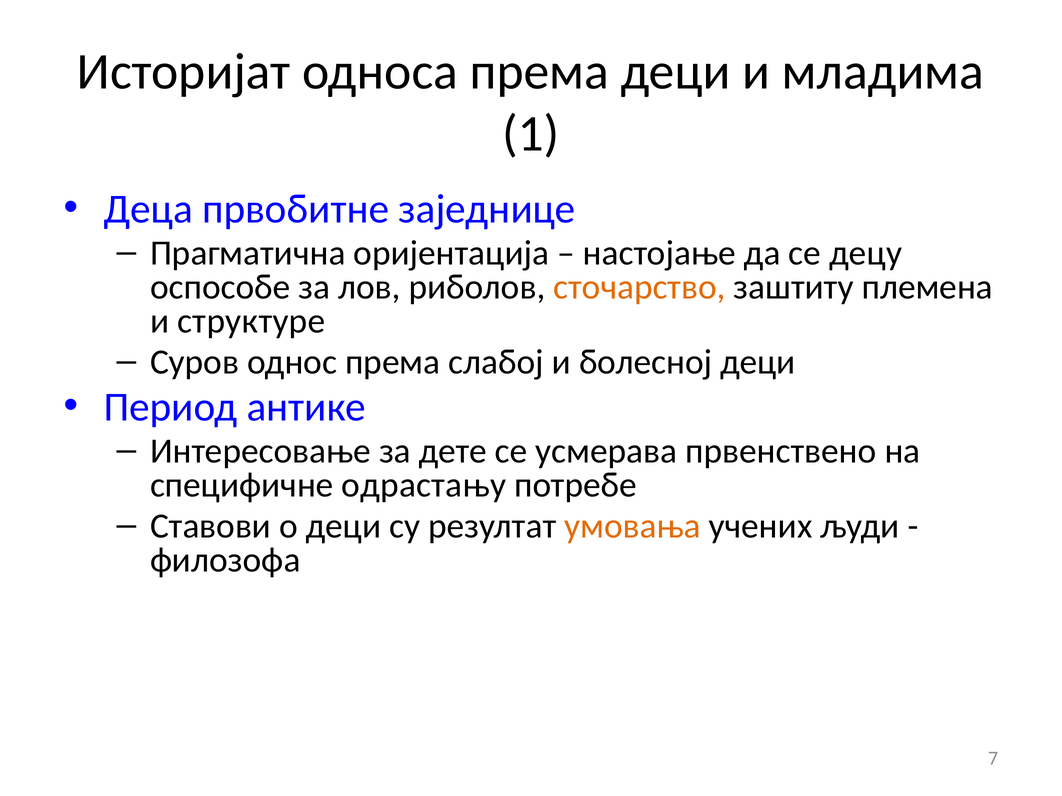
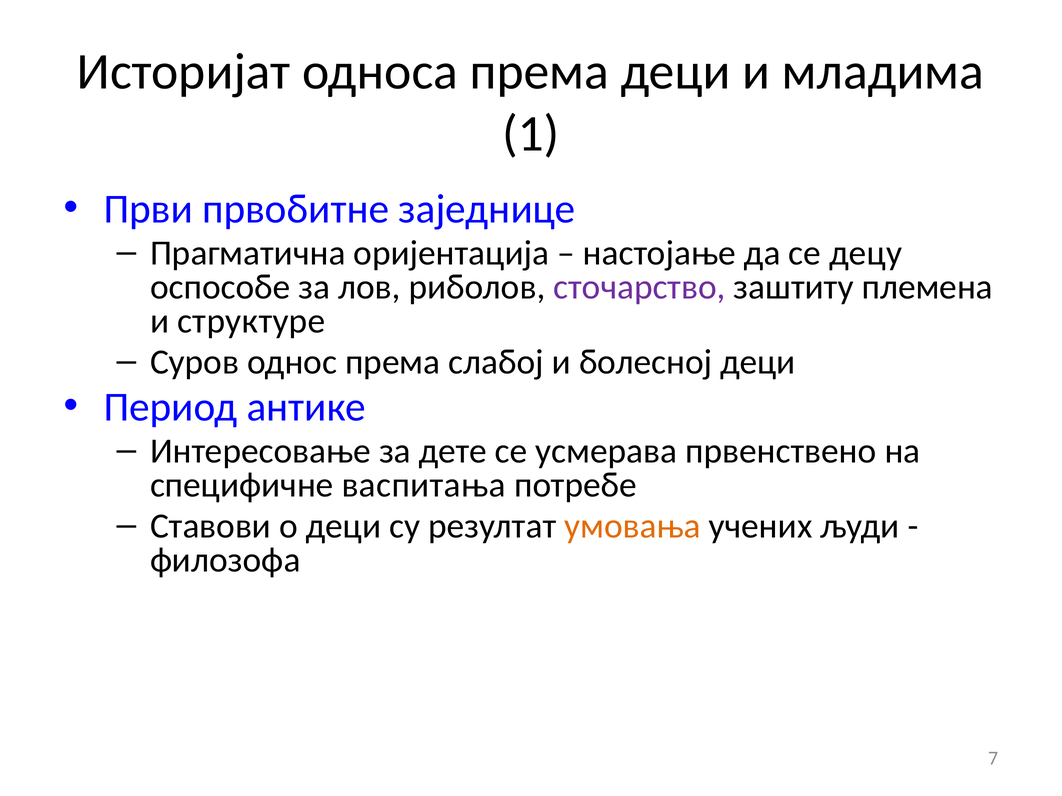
Деца: Деца -> Први
сточарство colour: orange -> purple
одрастању: одрастању -> васпитања
